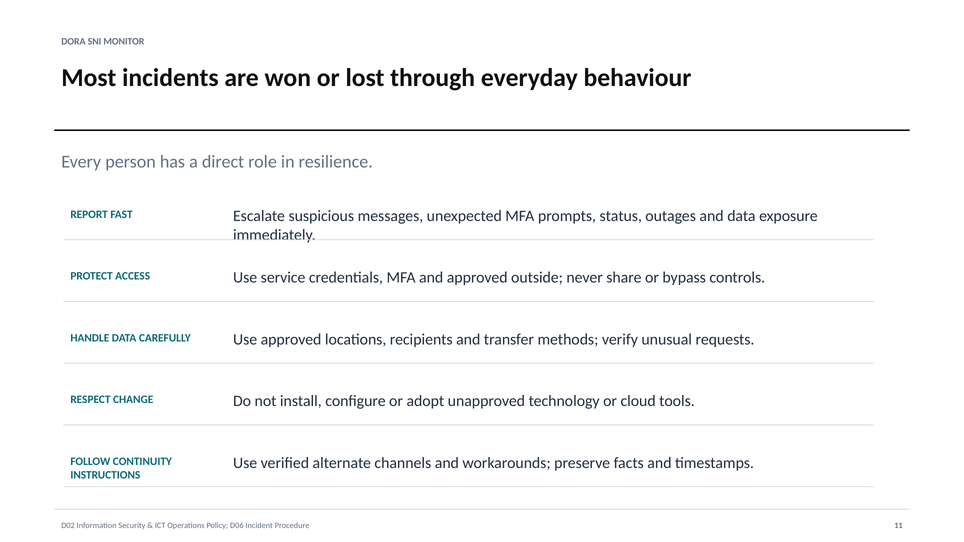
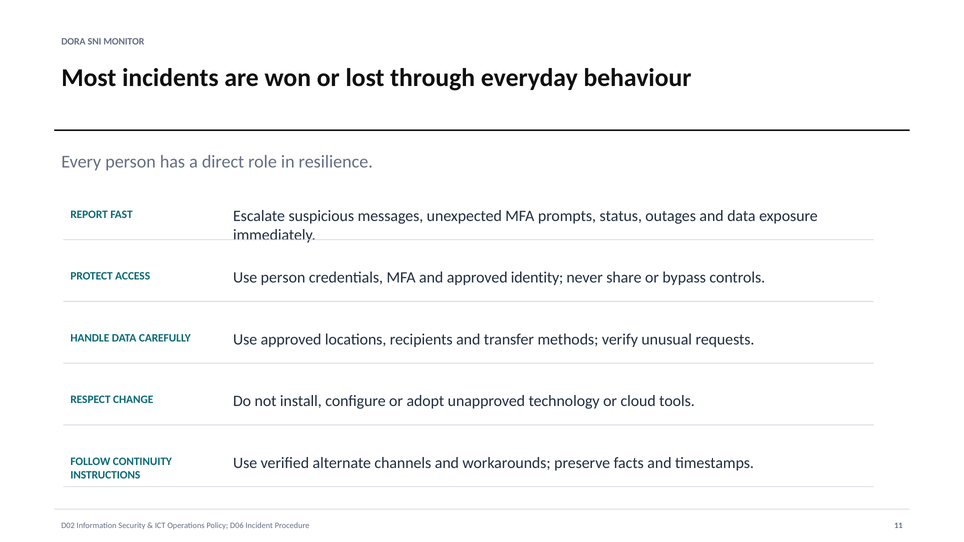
Use service: service -> person
outside: outside -> identity
